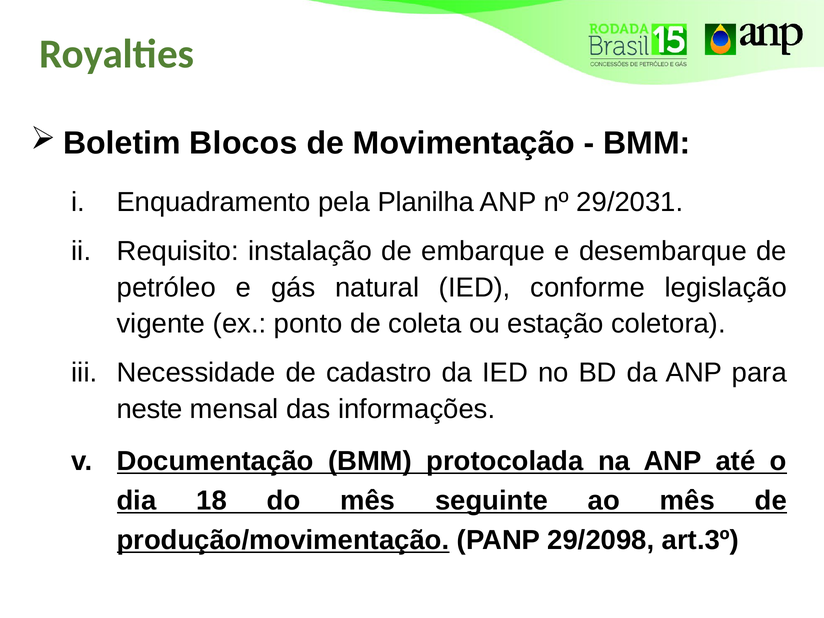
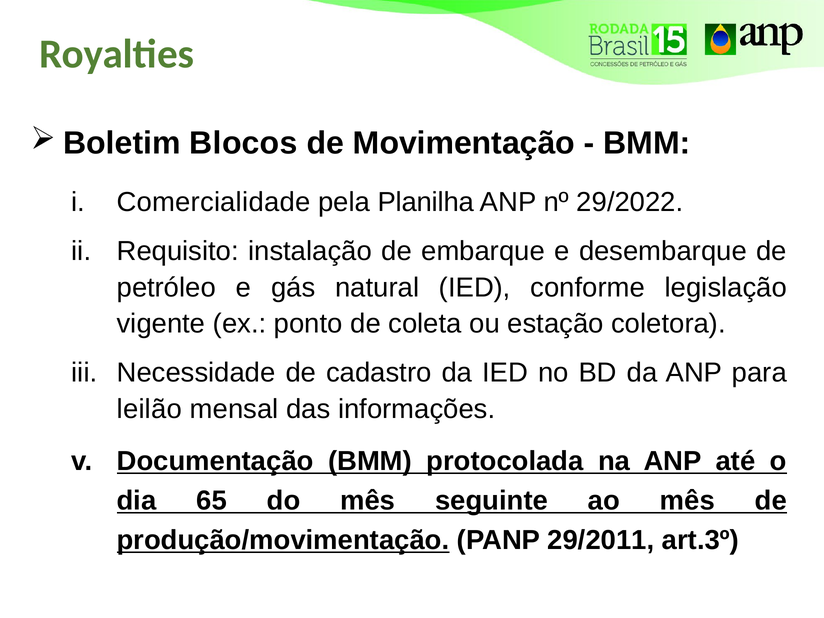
Enquadramento: Enquadramento -> Comercialidade
29/2031: 29/2031 -> 29/2022
neste: neste -> leilão
18: 18 -> 65
29/2098: 29/2098 -> 29/2011
